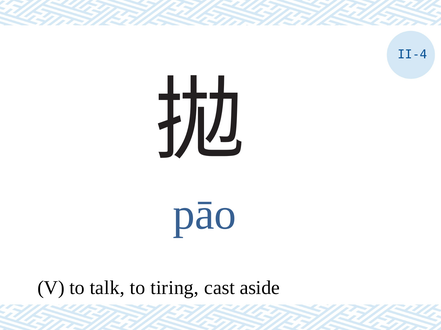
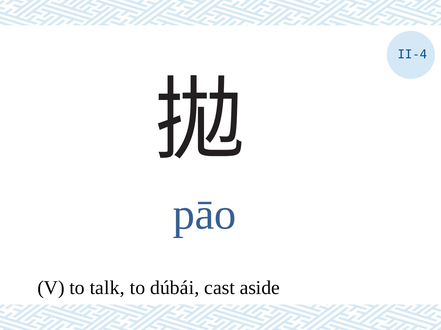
tiring: tiring -> dúbái
